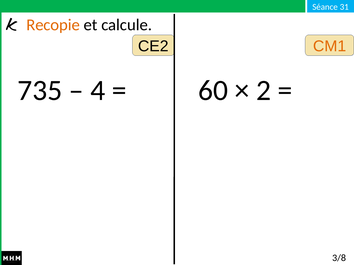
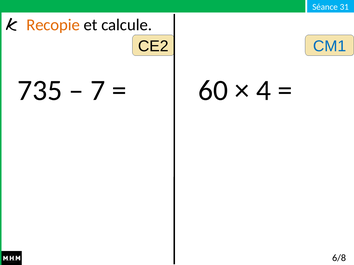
CM1 colour: orange -> blue
4: 4 -> 7
2: 2 -> 4
3/8: 3/8 -> 6/8
